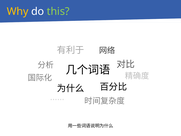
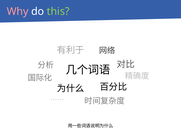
Why colour: yellow -> pink
